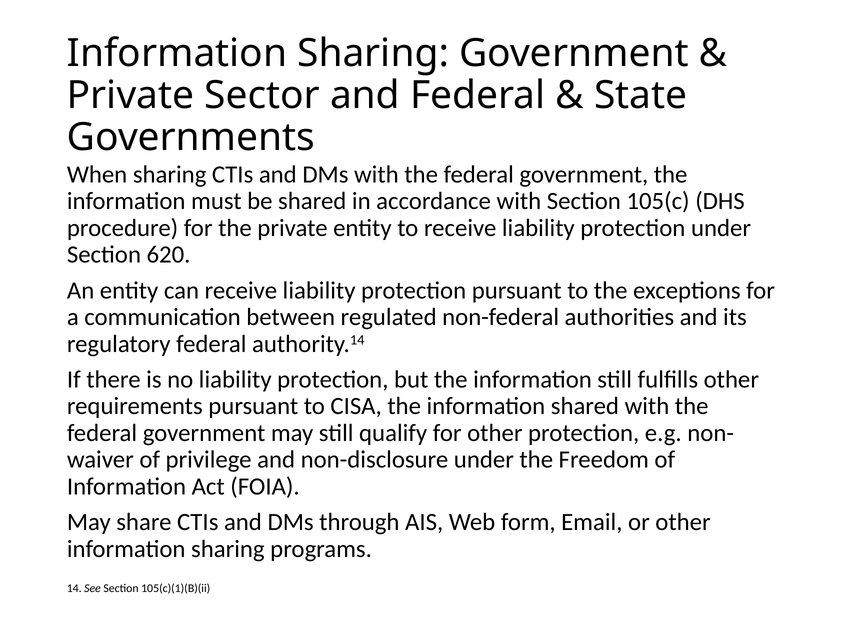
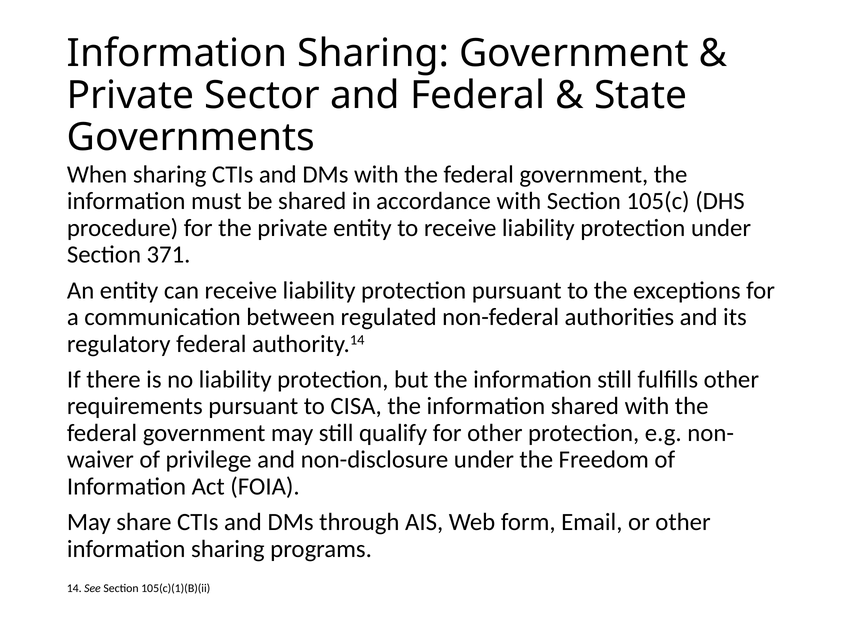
620: 620 -> 371
